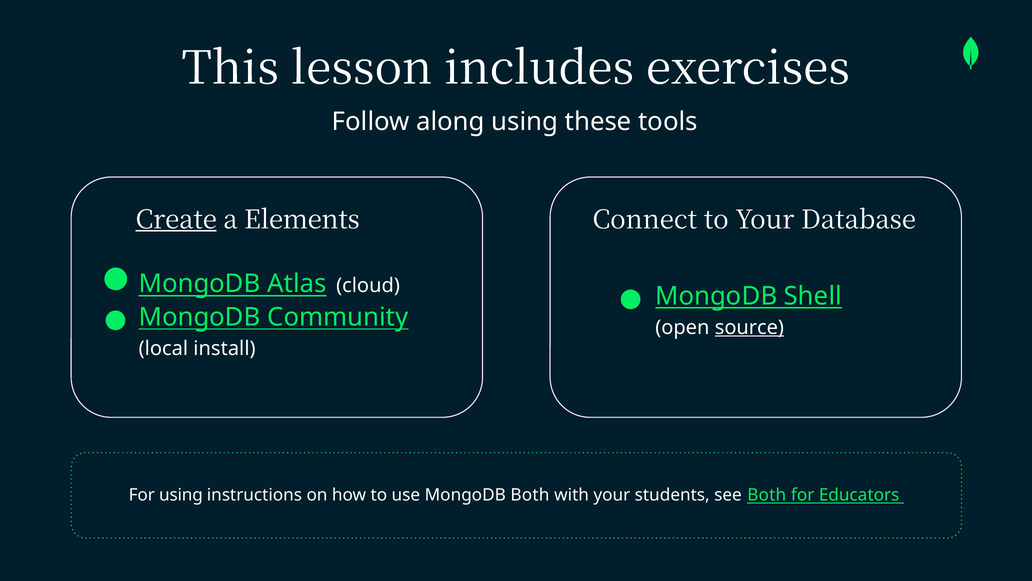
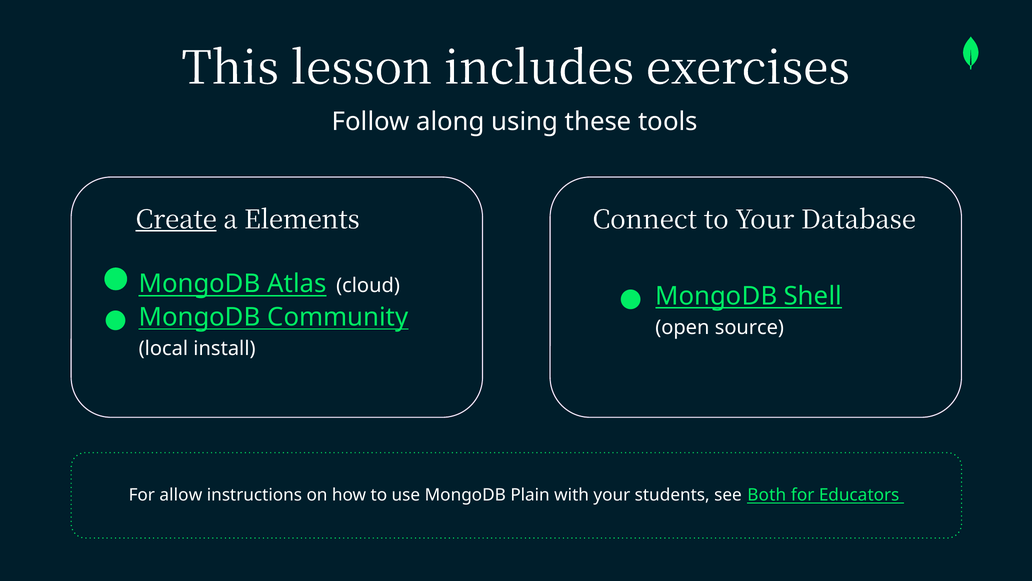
source underline: present -> none
For using: using -> allow
MongoDB Both: Both -> Plain
